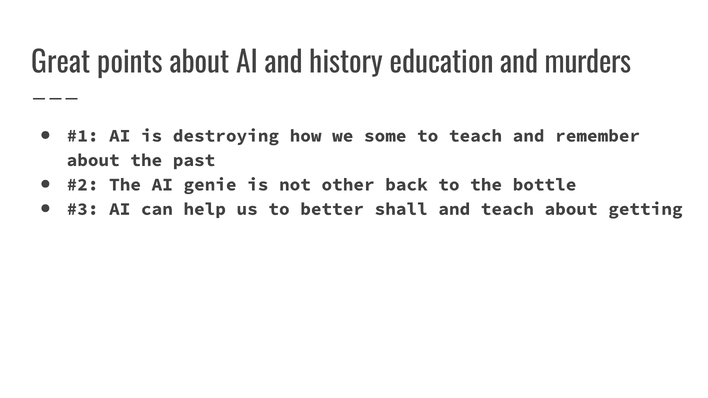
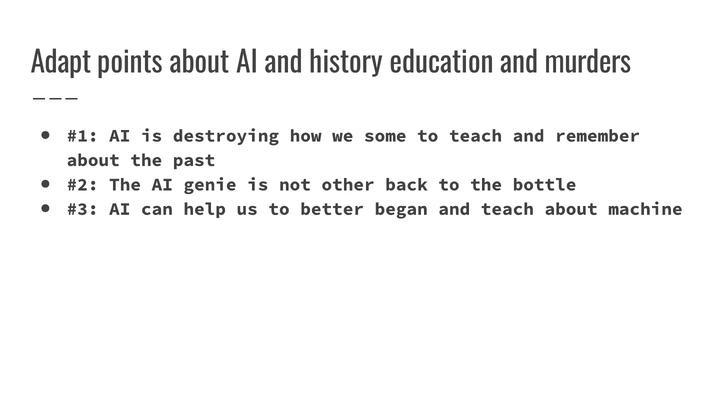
Great: Great -> Adapt
shall: shall -> began
getting: getting -> machine
